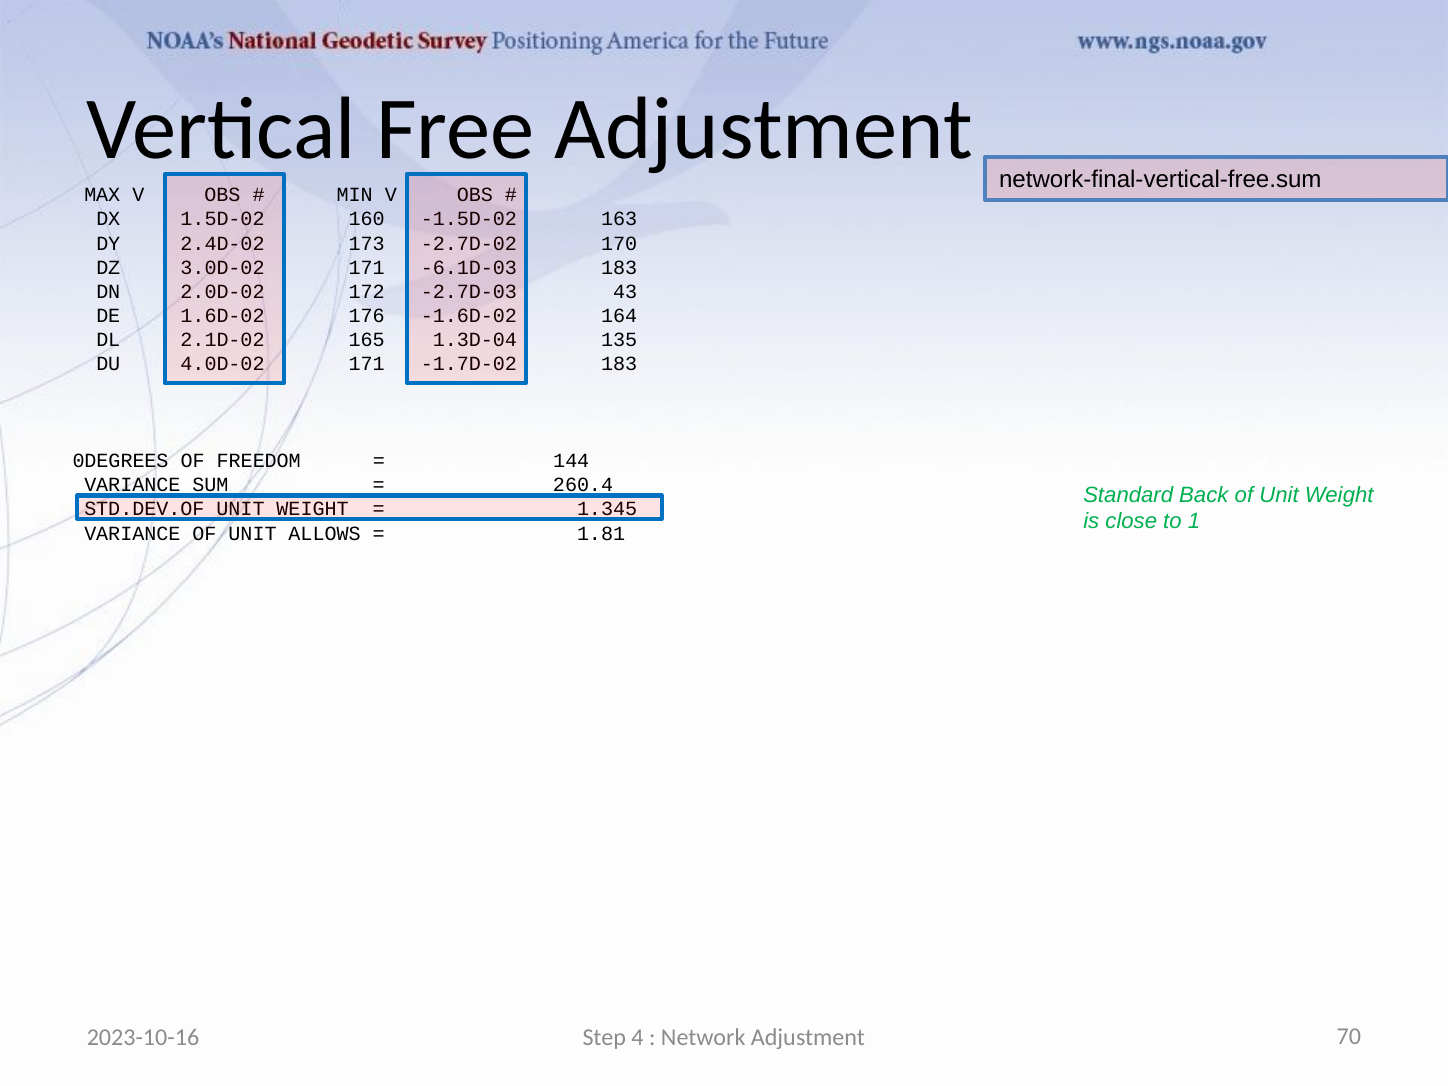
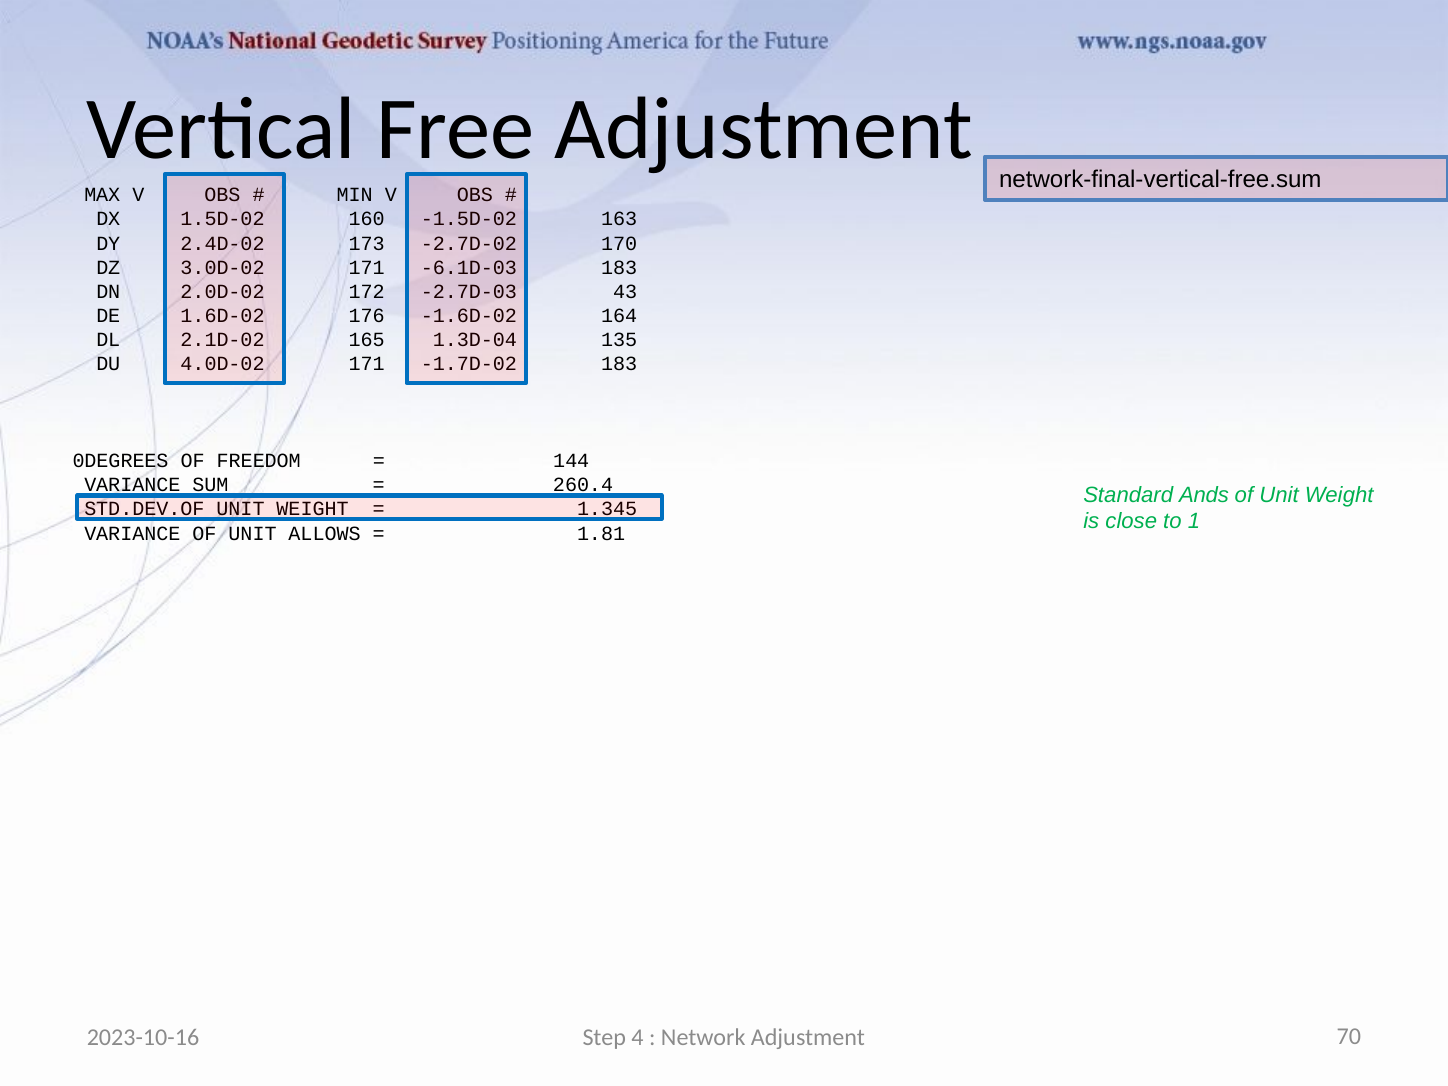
Back: Back -> Ands
